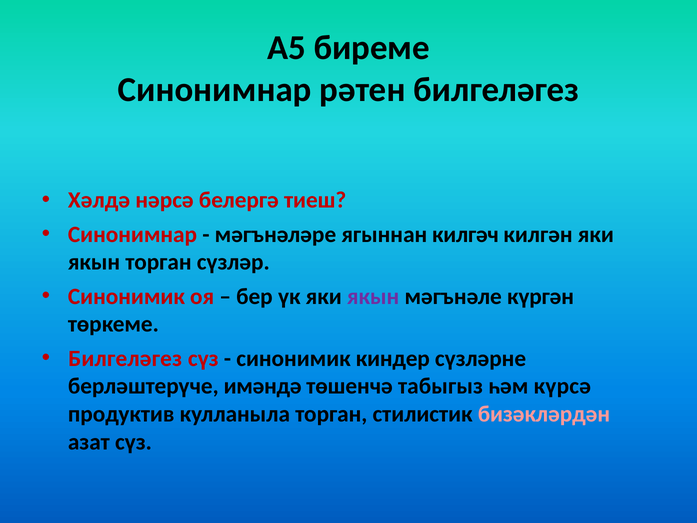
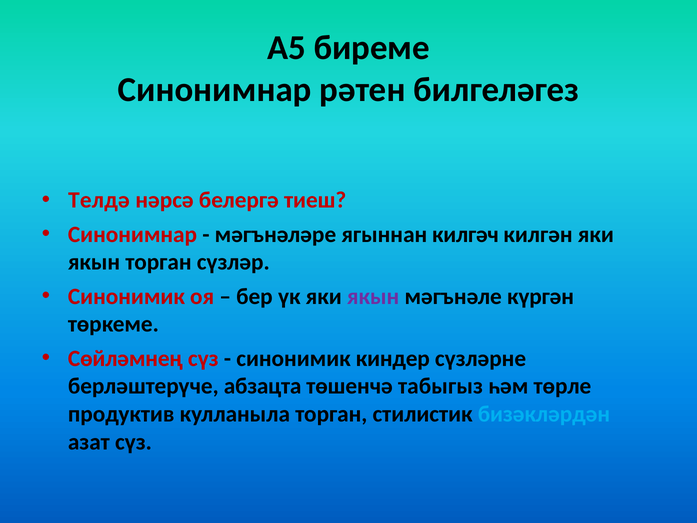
Хәлдә: Хәлдә -> Телдә
Билгеләгез at (125, 358): Билгеләгез -> Сөйләмнең
имәндә: имәндә -> абзацта
күрсә: күрсә -> төрле
бизәкләрдән colour: pink -> light blue
